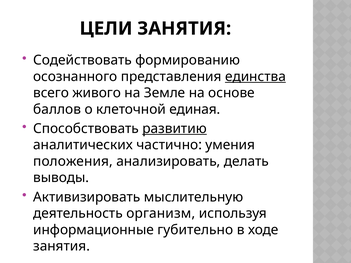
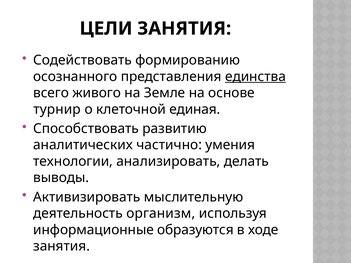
баллов: баллов -> турнир
развитию underline: present -> none
положения: положения -> технологии
губительно: губительно -> образуются
